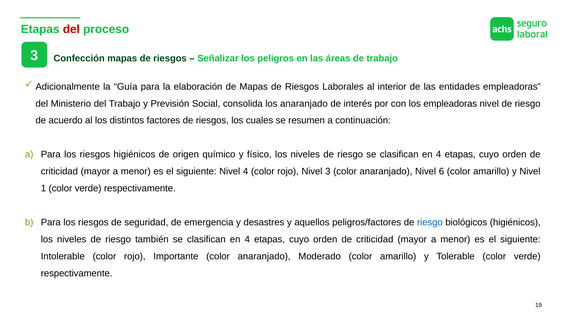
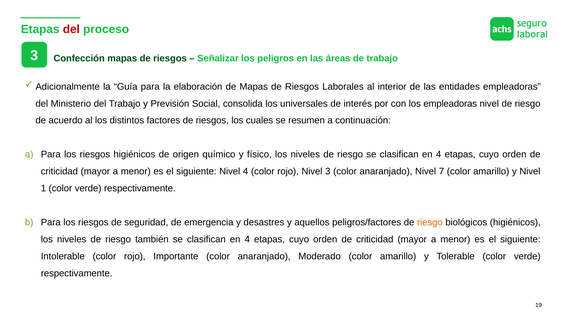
los anaranjado: anaranjado -> universales
6: 6 -> 7
riesgo at (430, 222) colour: blue -> orange
